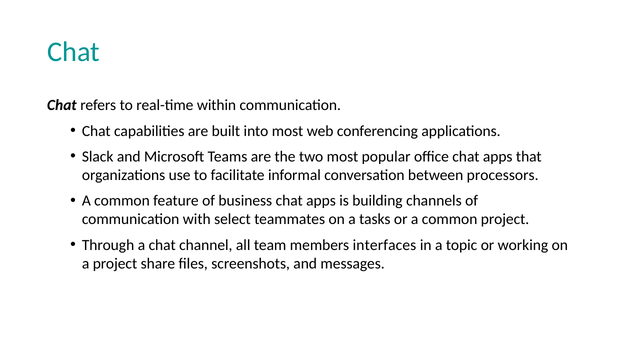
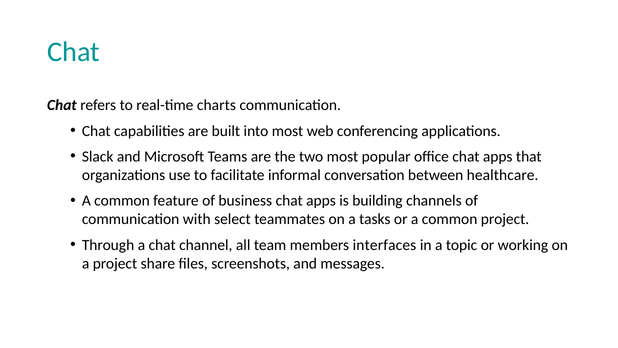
within: within -> charts
processors: processors -> healthcare
